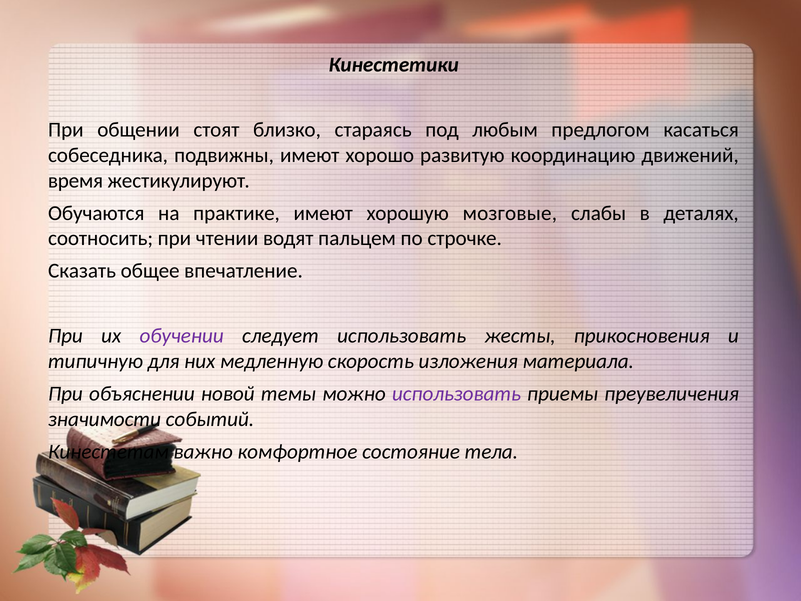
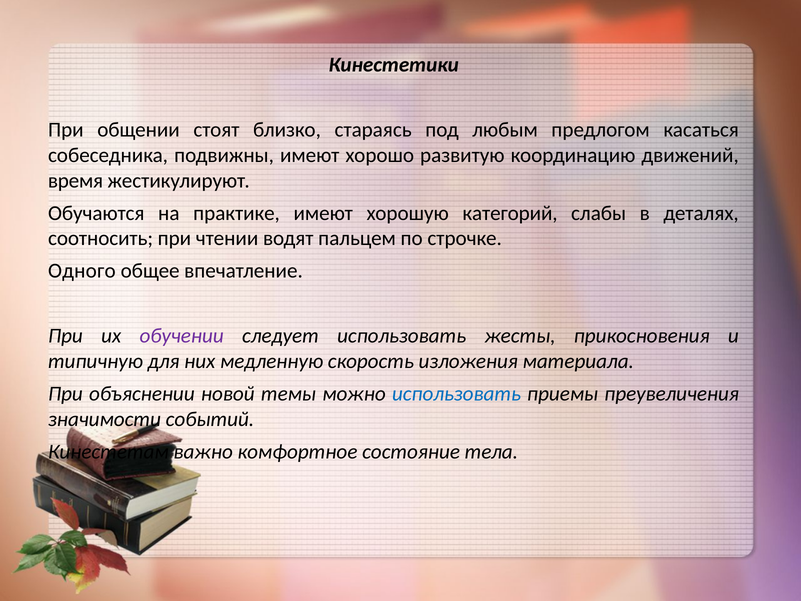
мозговые: мозговые -> категорий
Сказать: Сказать -> Одного
использовать at (456, 394) colour: purple -> blue
